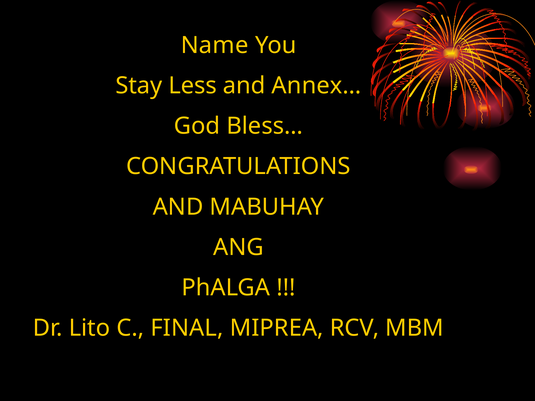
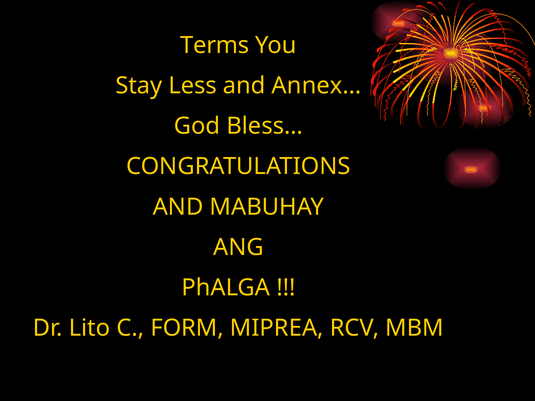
Name: Name -> Terms
FINAL: FINAL -> FORM
